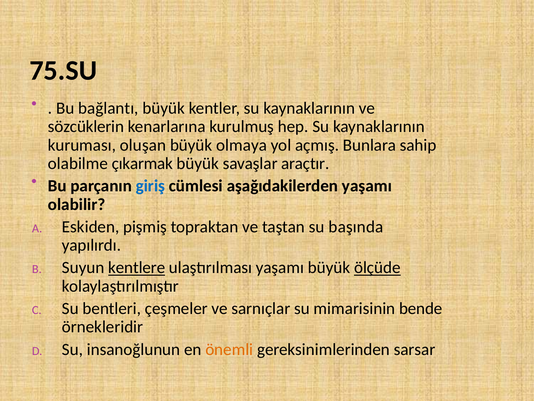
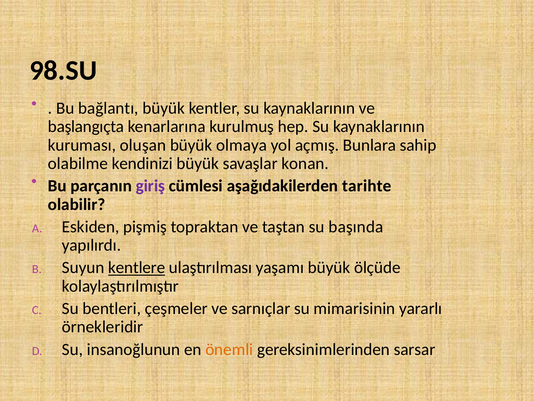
75.SU: 75.SU -> 98.SU
sözcüklerin: sözcüklerin -> başlangıçta
çıkarmak: çıkarmak -> kendinizi
araçtır: araçtır -> konan
giriş colour: blue -> purple
aşağıdakilerden yaşamı: yaşamı -> tarihte
ölçüde underline: present -> none
bende: bende -> yararlı
